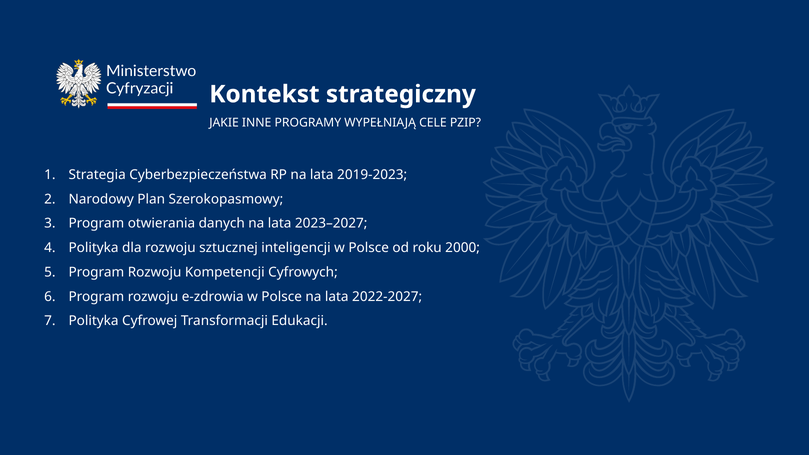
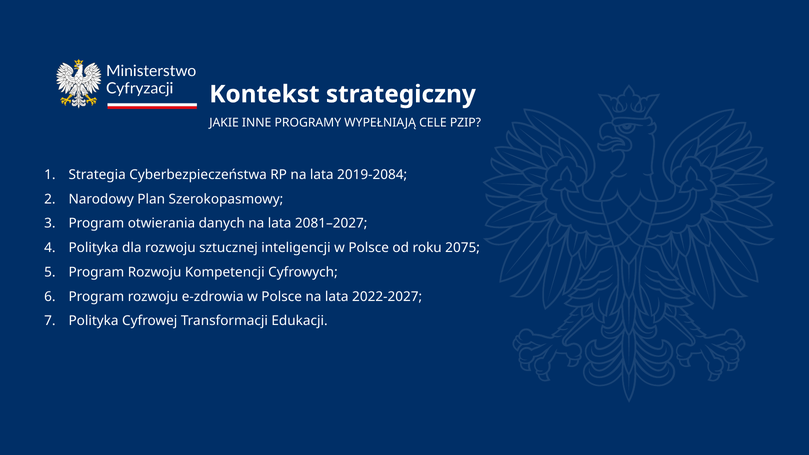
2019-2023: 2019-2023 -> 2019-2084
2023–2027: 2023–2027 -> 2081–2027
2000: 2000 -> 2075
